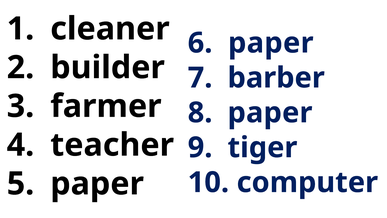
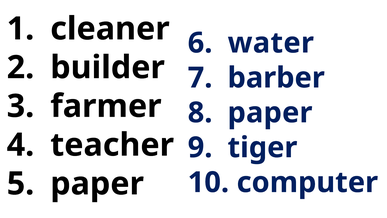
6 paper: paper -> water
